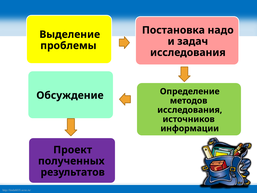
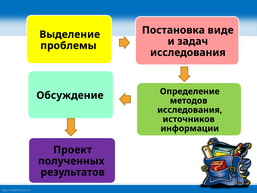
надо: надо -> виде
